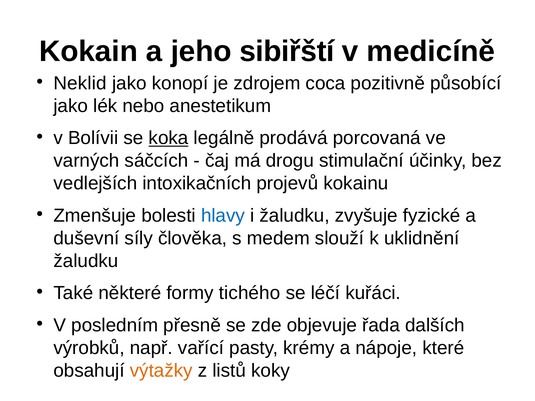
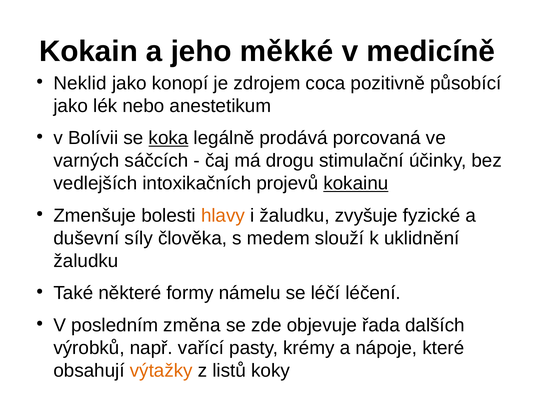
sibiřští: sibiřští -> měkké
kokainu underline: none -> present
hlavy colour: blue -> orange
tichého: tichého -> námelu
kuřáci: kuřáci -> léčení
přesně: přesně -> změna
